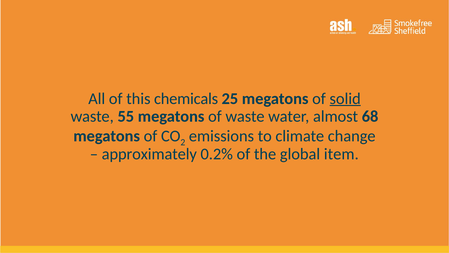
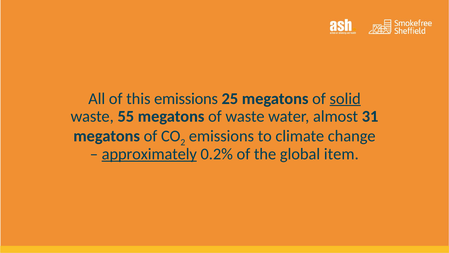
this chemicals: chemicals -> emissions
68: 68 -> 31
approximately underline: none -> present
